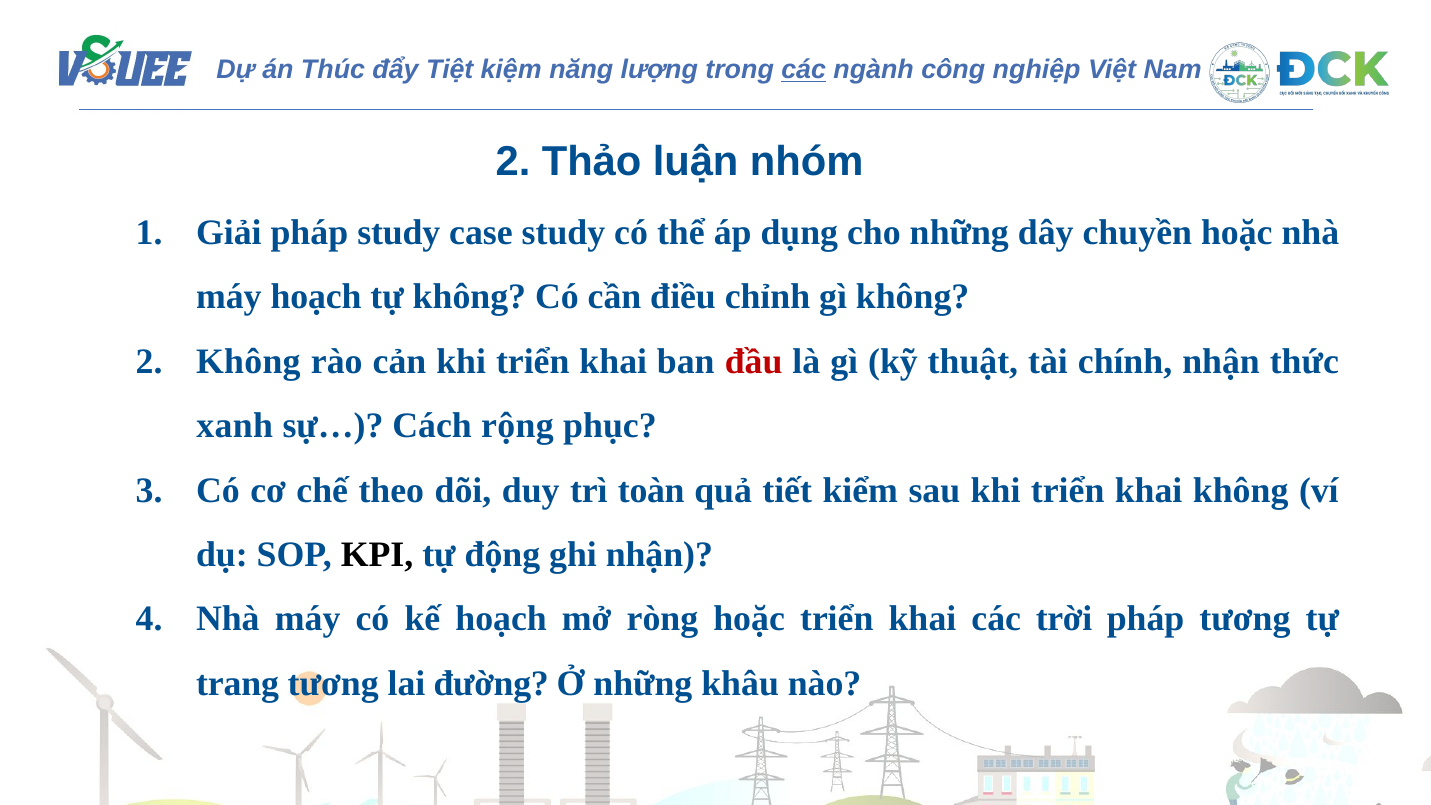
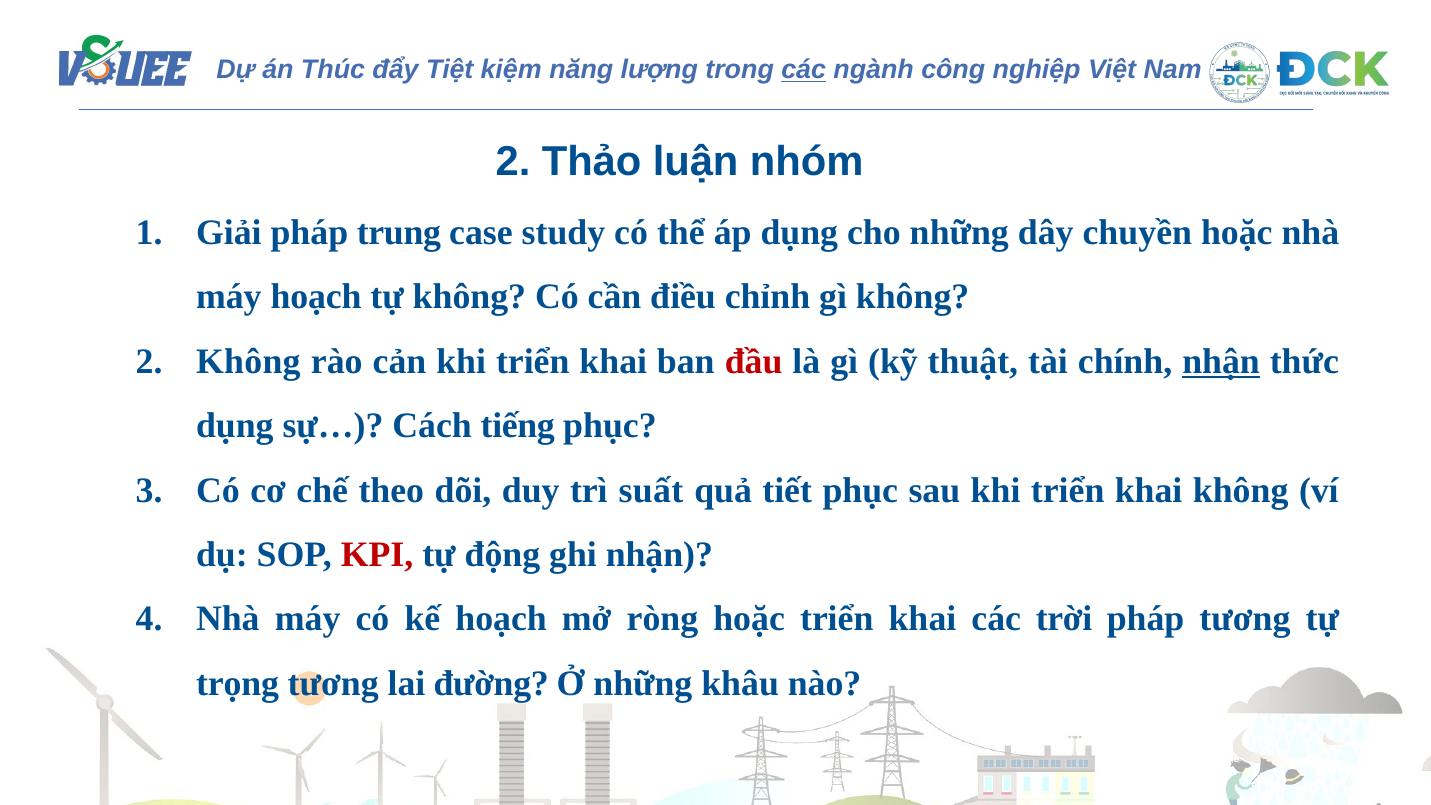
pháp study: study -> trung
nhận at (1221, 361) underline: none -> present
xanh at (235, 426): xanh -> dụng
rộng: rộng -> tiếng
toàn: toàn -> suất
tiết kiểm: kiểm -> phục
KPI colour: black -> red
trang: trang -> trọng
